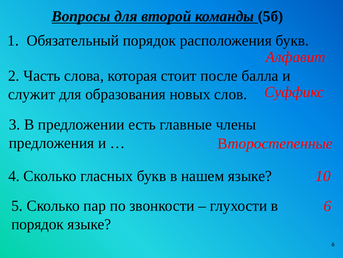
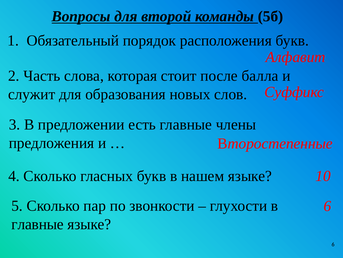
порядок at (38, 224): порядок -> главные
